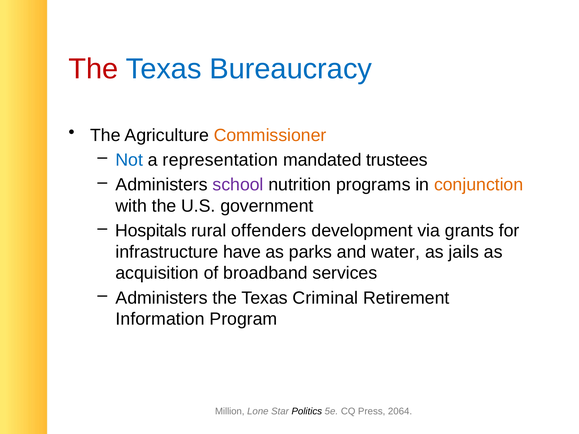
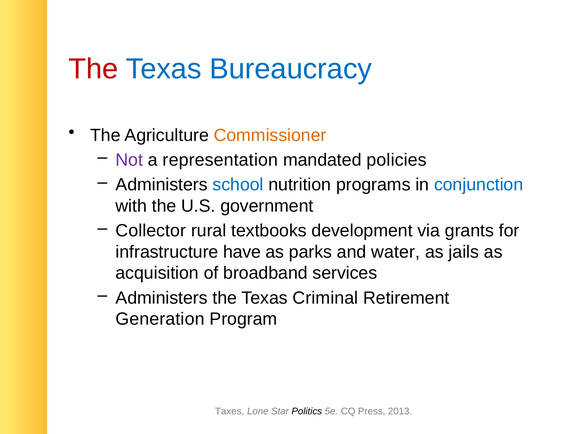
Not colour: blue -> purple
trustees: trustees -> policies
school colour: purple -> blue
conjunction colour: orange -> blue
Hospitals: Hospitals -> Collector
offenders: offenders -> textbooks
Information: Information -> Generation
Million: Million -> Taxes
2064: 2064 -> 2013
